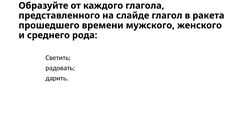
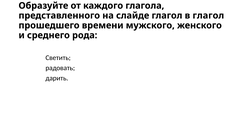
в ракета: ракета -> глагол
